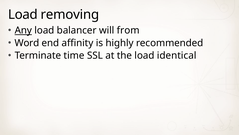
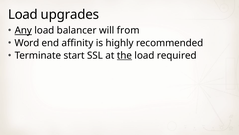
removing: removing -> upgrades
time: time -> start
the underline: none -> present
identical: identical -> required
